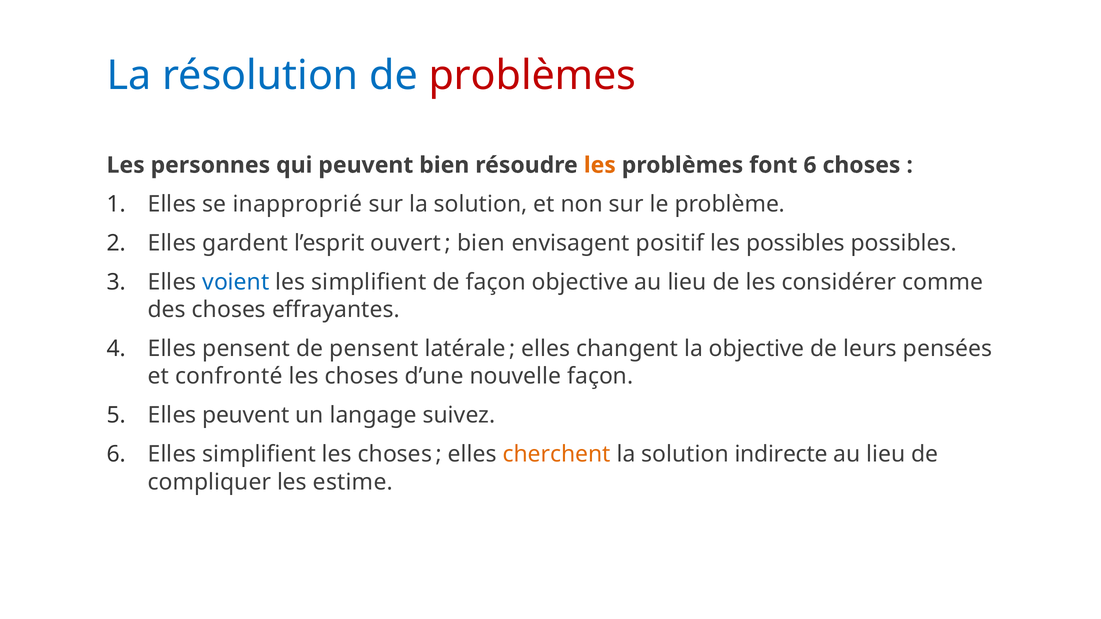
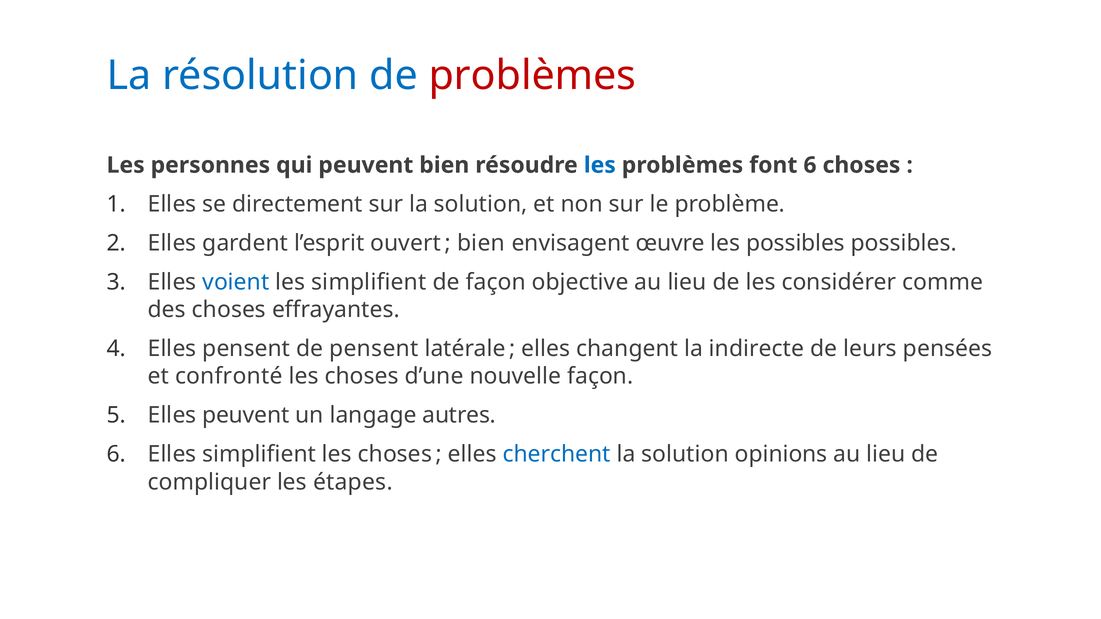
les at (600, 165) colour: orange -> blue
inapproprié: inapproprié -> directement
positif: positif -> œuvre
la objective: objective -> indirecte
suivez: suivez -> autres
cherchent colour: orange -> blue
indirecte: indirecte -> opinions
estime: estime -> étapes
